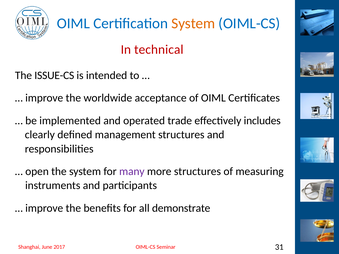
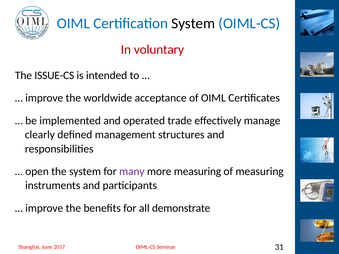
System at (193, 23) colour: orange -> black
technical: technical -> voluntary
includes: includes -> manage
more structures: structures -> measuring
